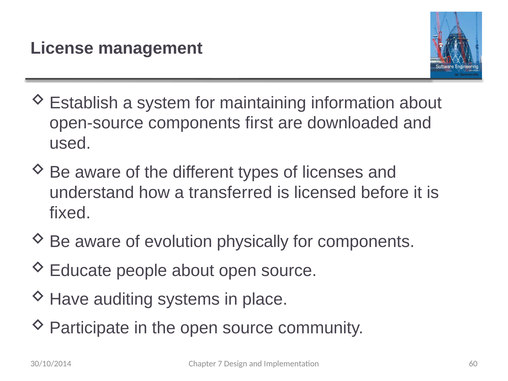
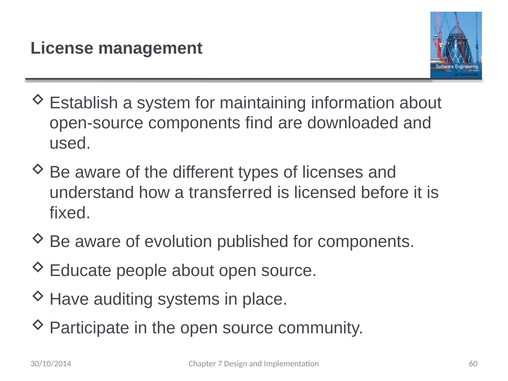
first: first -> find
physically: physically -> published
